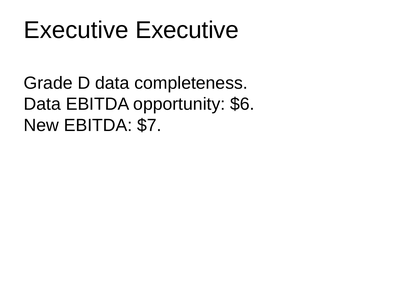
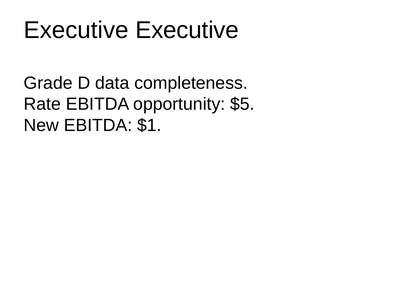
Data at (42, 104): Data -> Rate
$6: $6 -> $5
$7: $7 -> $1
